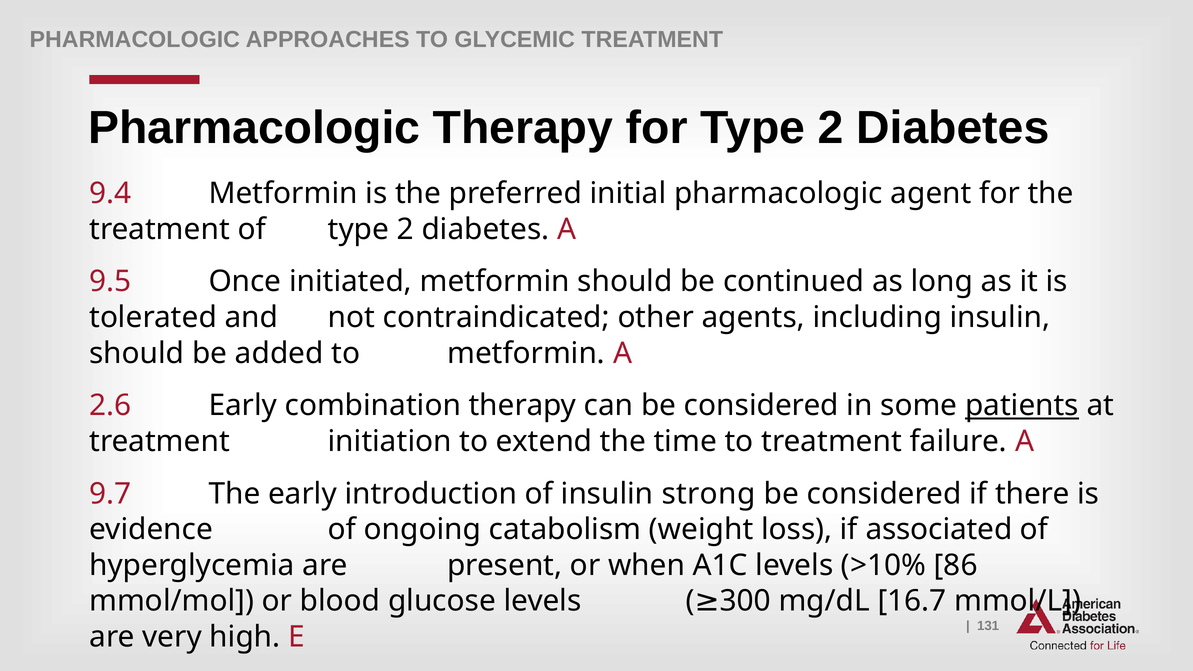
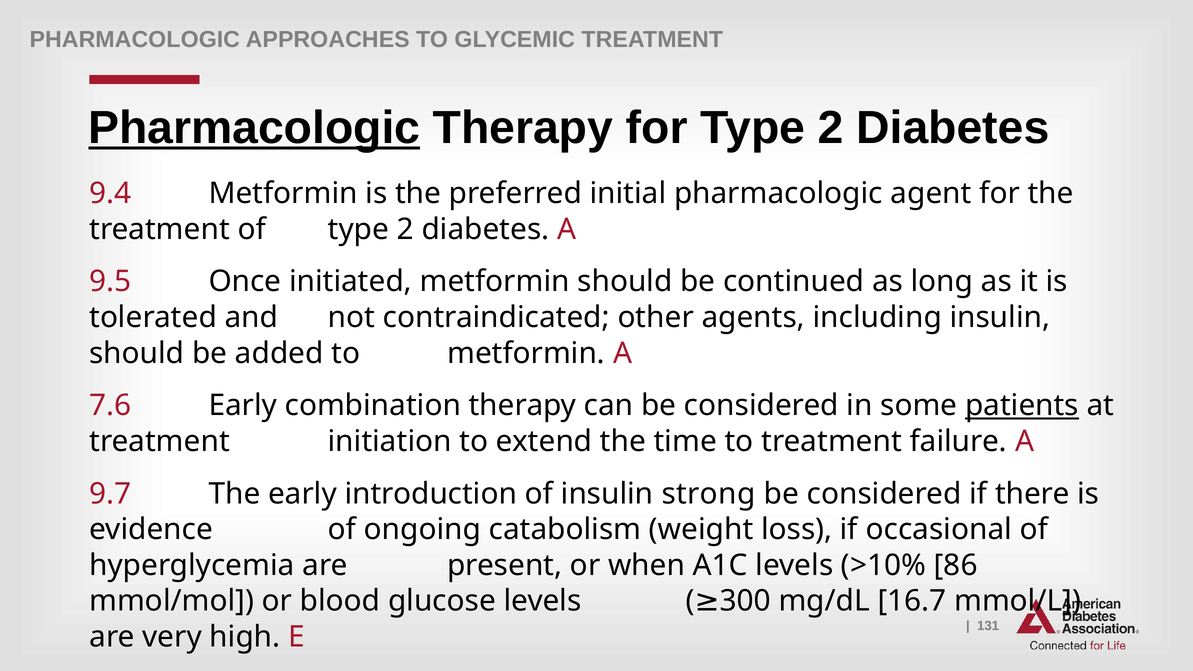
Pharmacologic at (254, 128) underline: none -> present
2.6: 2.6 -> 7.6
associated: associated -> occasional
